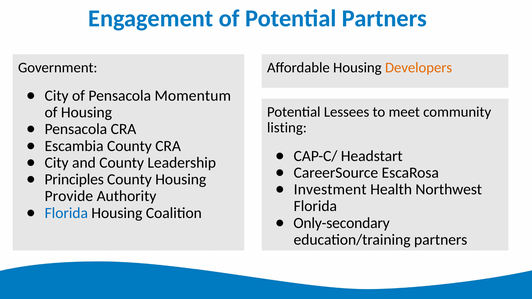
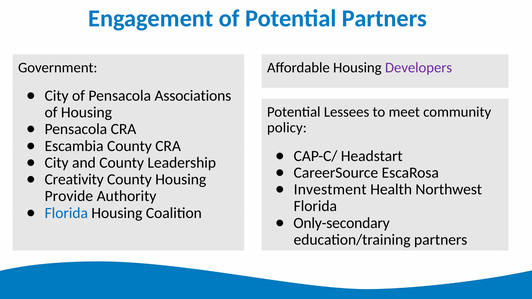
Developers colour: orange -> purple
Momentum: Momentum -> Associations
listing: listing -> policy
Principles: Principles -> Creativity
